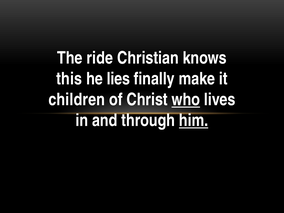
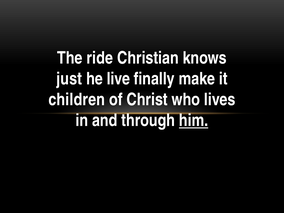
this: this -> just
lies: lies -> live
who underline: present -> none
